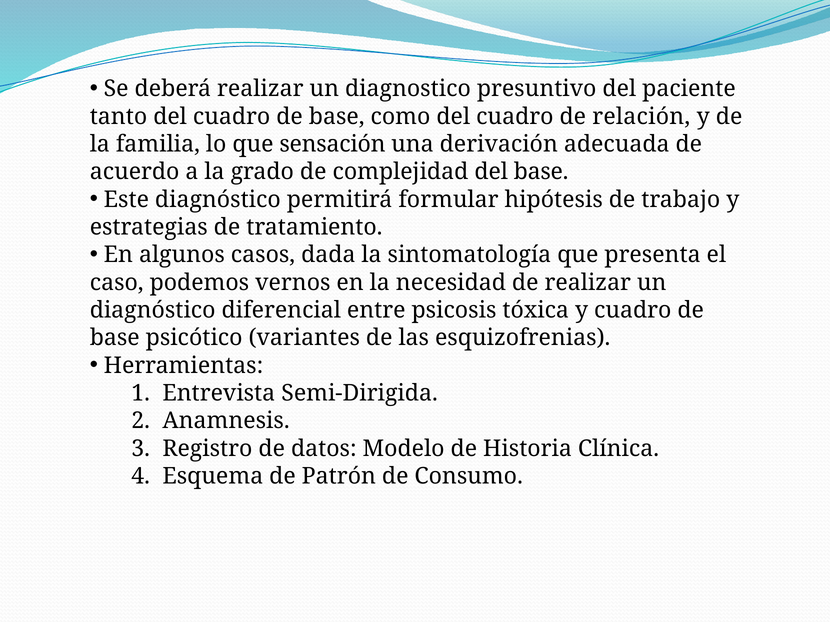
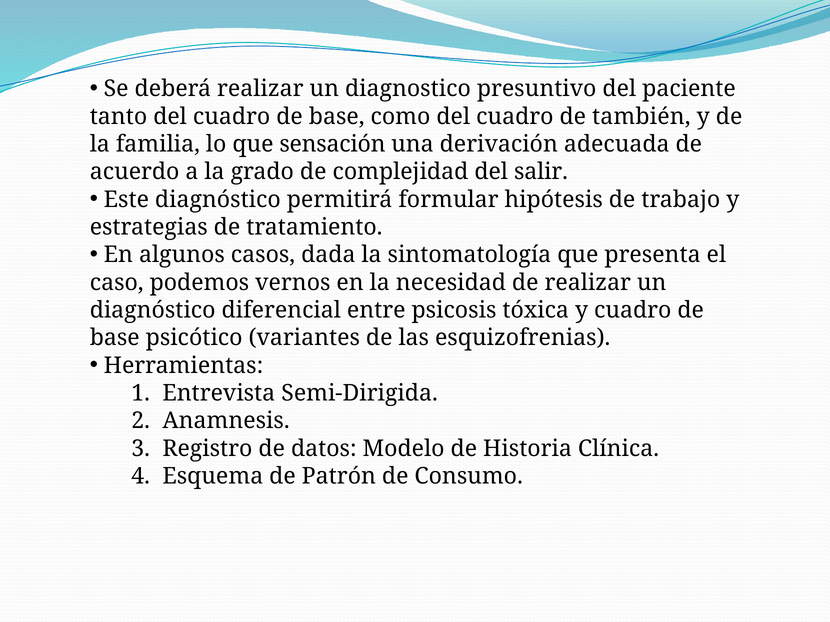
relación: relación -> también
del base: base -> salir
